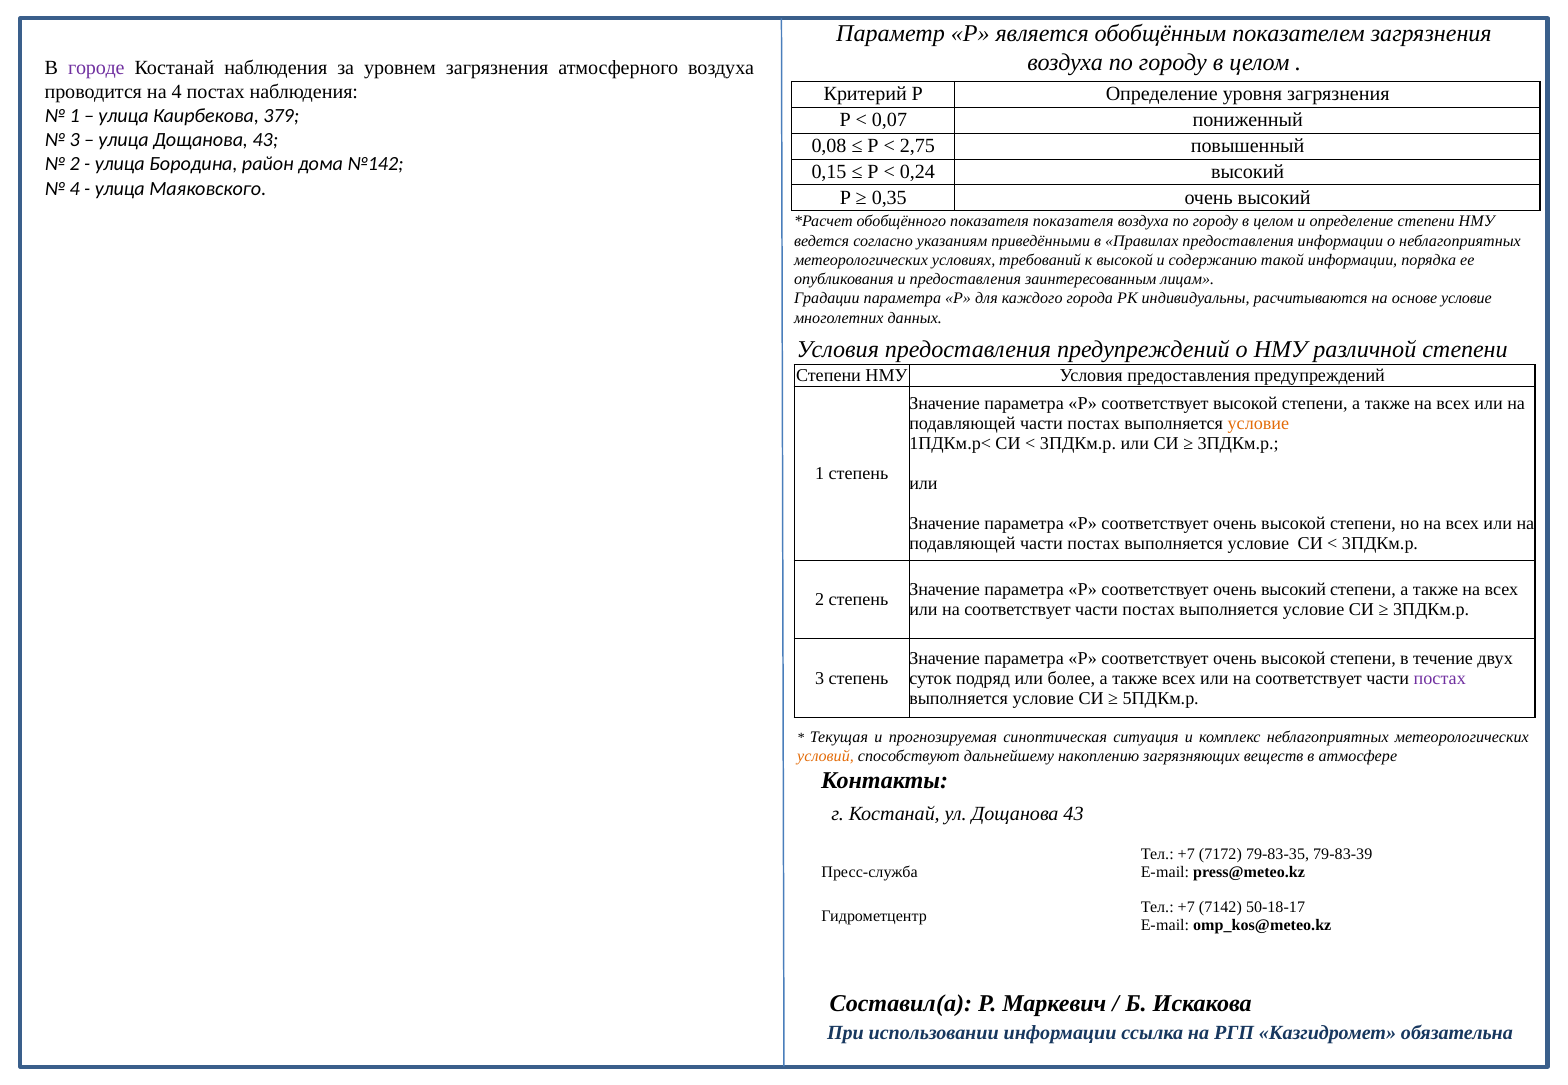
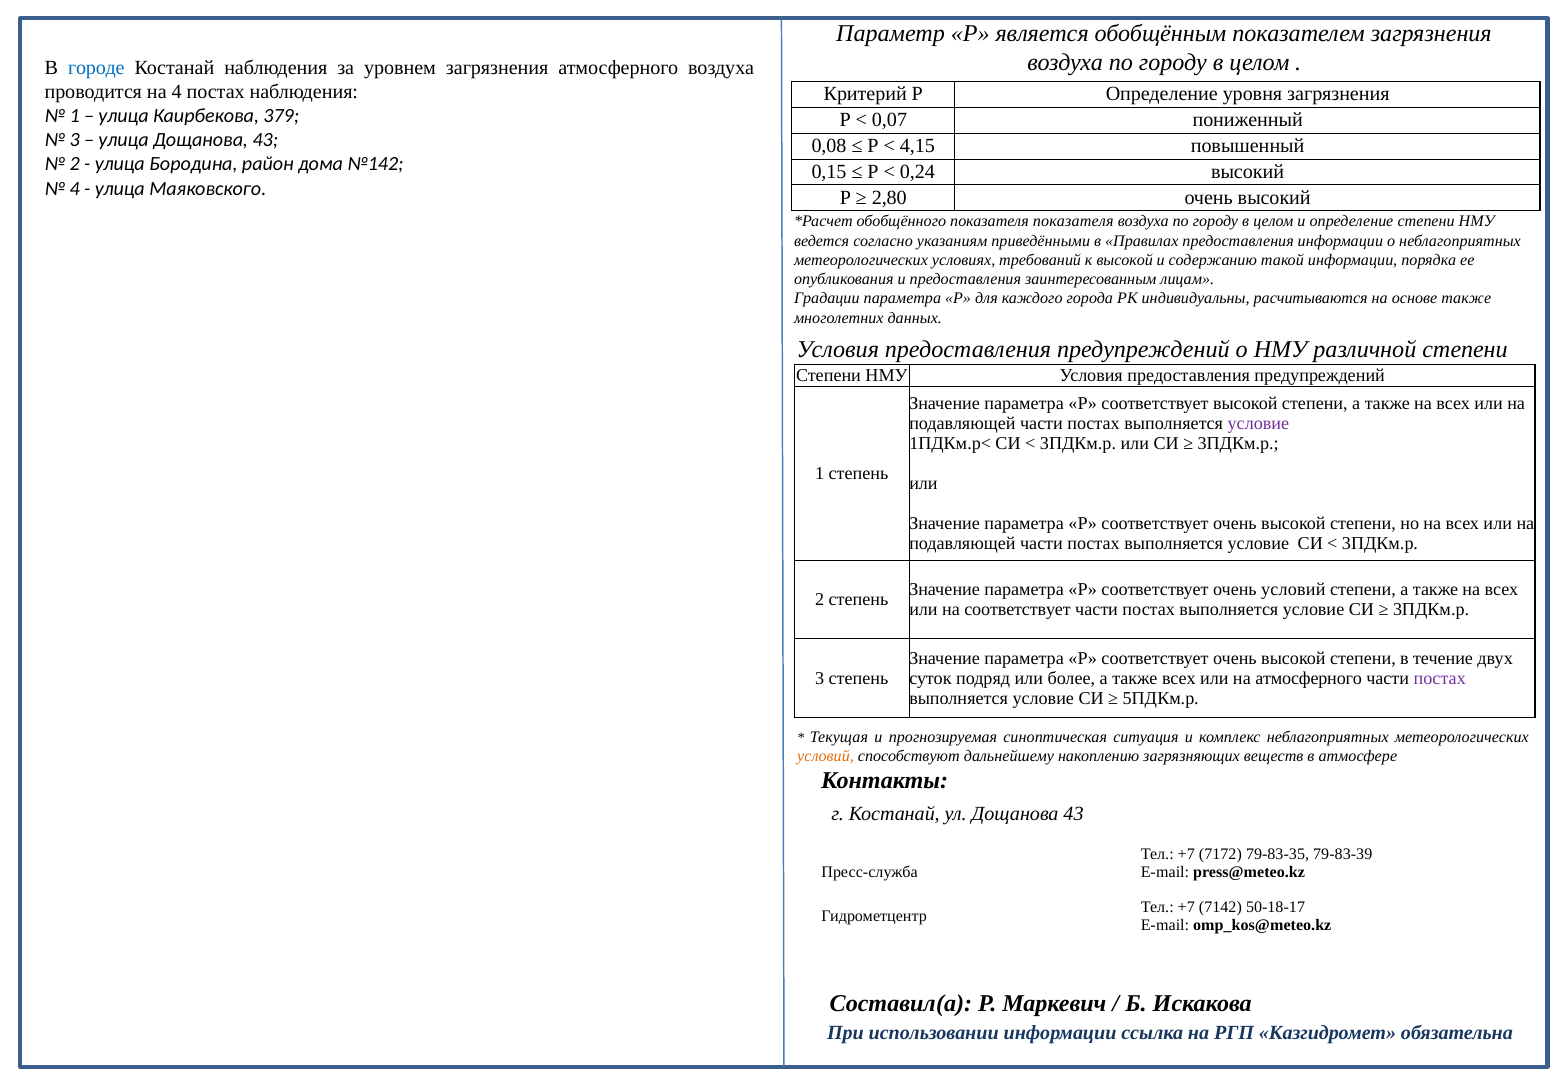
городе colour: purple -> blue
2,75: 2,75 -> 4,15
0,35: 0,35 -> 2,80
основе условие: условие -> также
условие at (1258, 424) colour: orange -> purple
соответствует очень высокий: высокий -> условий
соответствует at (1309, 679): соответствует -> атмосферного
